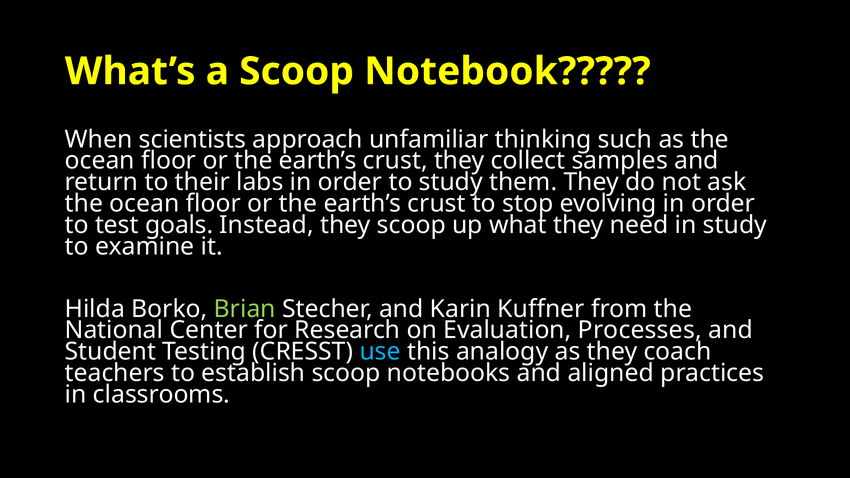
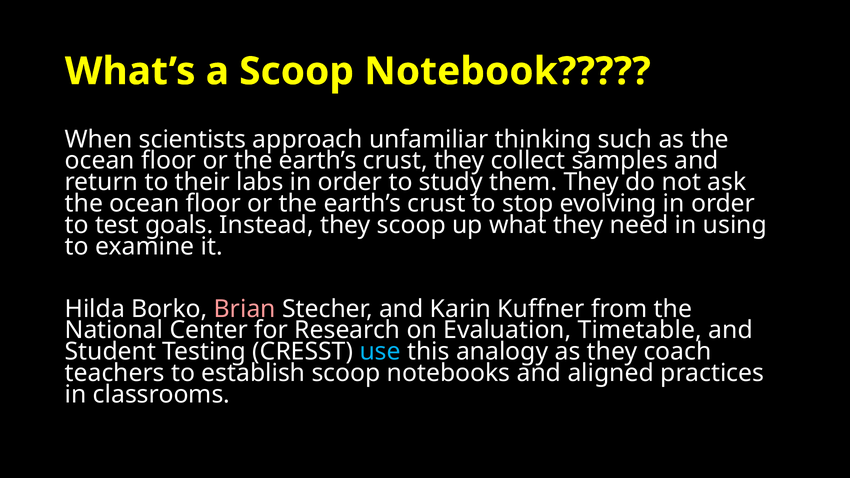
in study: study -> using
Brian colour: light green -> pink
Processes: Processes -> Timetable
